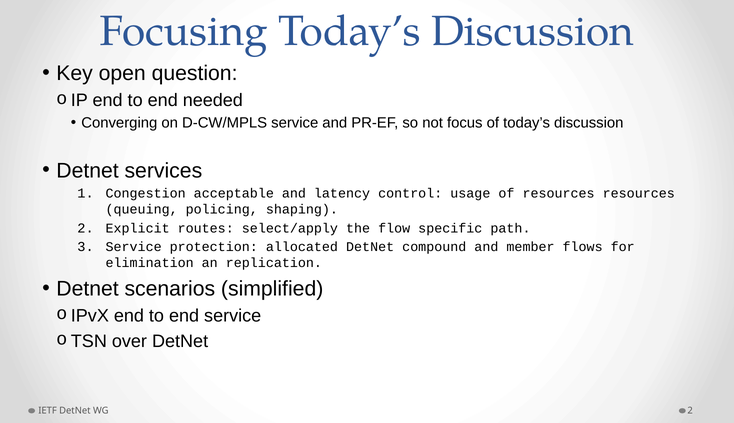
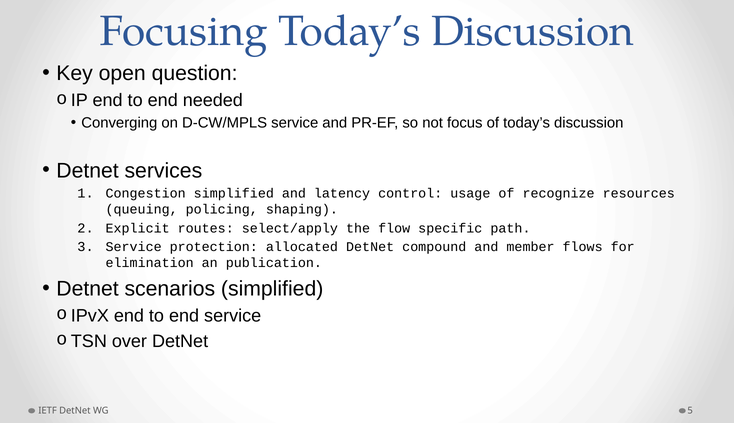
Congestion acceptable: acceptable -> simplified
of resources: resources -> recognize
replication: replication -> publication
WG 2: 2 -> 5
